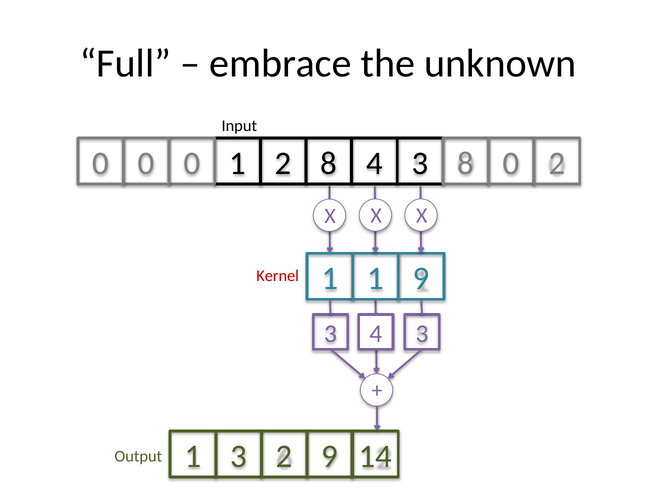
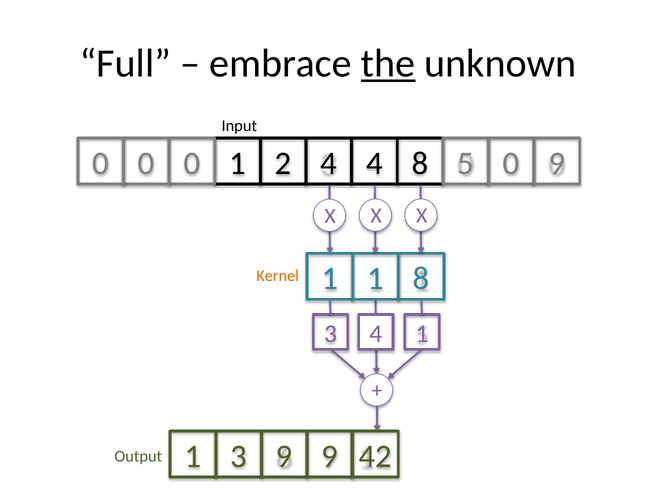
the underline: none -> present
2 8: 8 -> 4
3 at (420, 163): 3 -> 8
0 8: 8 -> 5
0 2: 2 -> 9
1 9: 9 -> 8
Kernel colour: red -> orange
3 4 3: 3 -> 1
3 2: 2 -> 9
14: 14 -> 42
